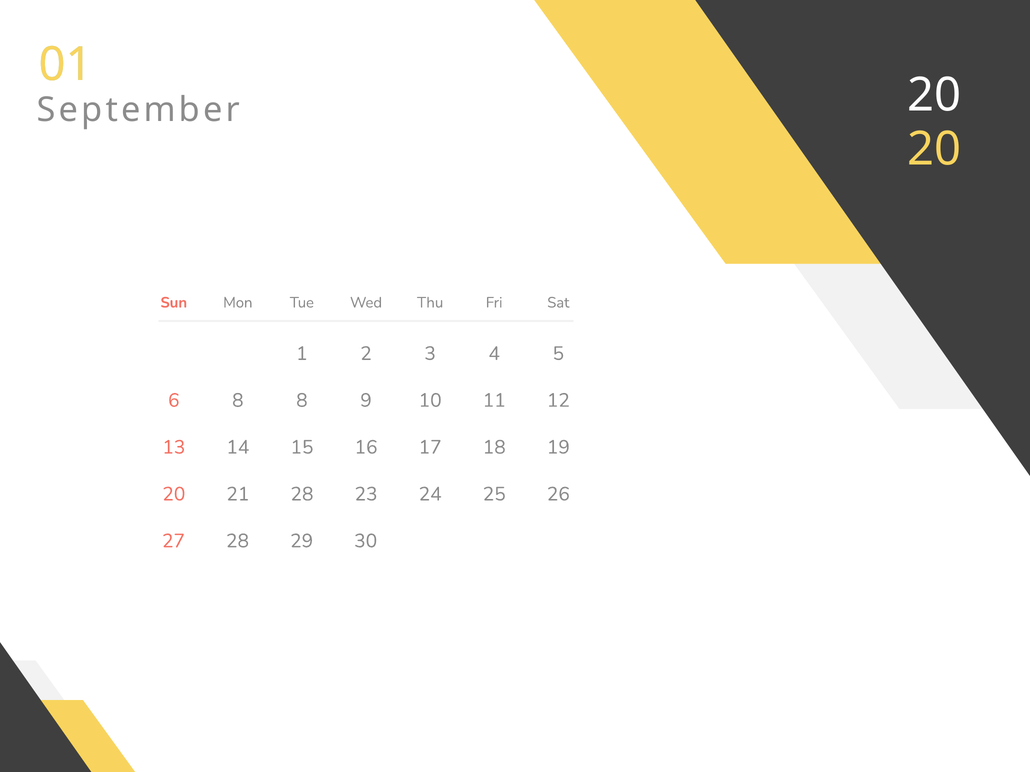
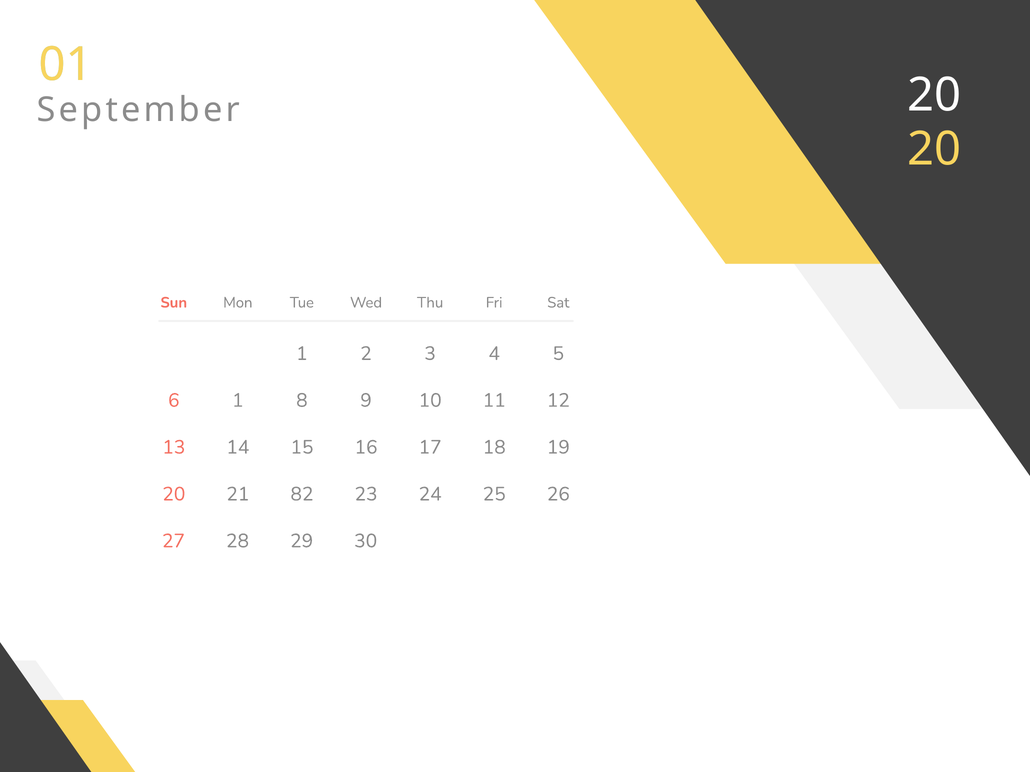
6 8: 8 -> 1
21 28: 28 -> 82
